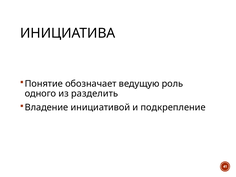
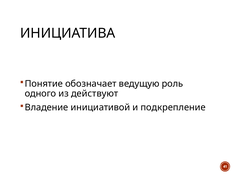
разделить: разделить -> действуют
